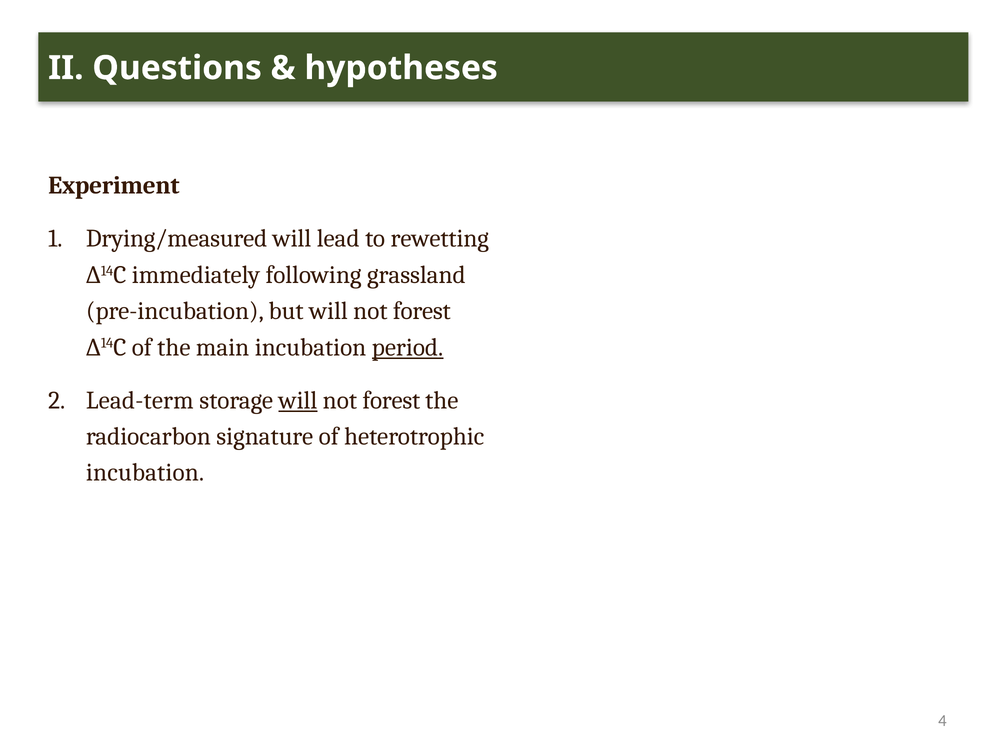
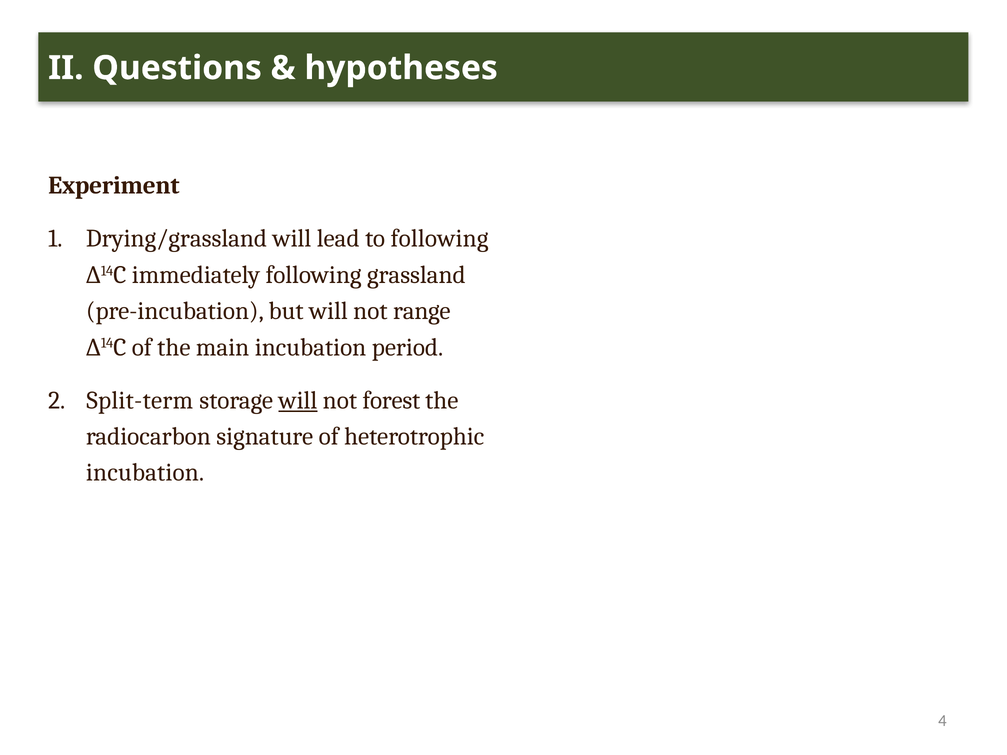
Drying/measured: Drying/measured -> Drying/grassland
to rewetting: rewetting -> following
but will not forest: forest -> range
period underline: present -> none
Lead-term: Lead-term -> Split-term
